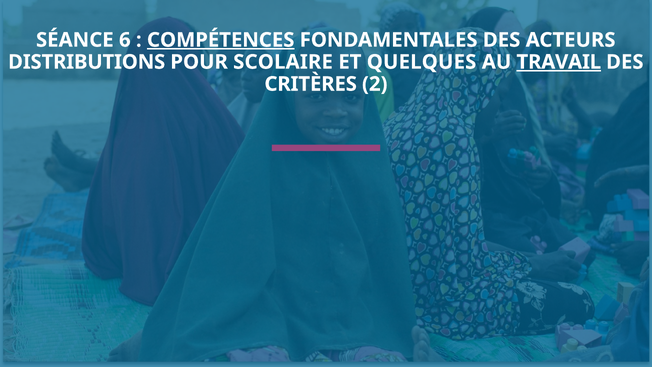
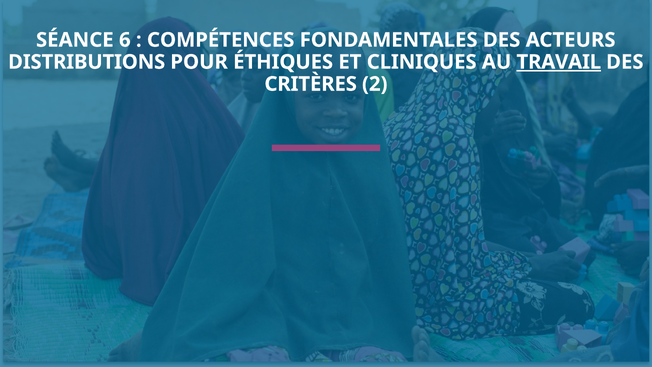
COMPÉTENCES underline: present -> none
SCOLAIRE: SCOLAIRE -> ÉTHIQUES
QUELQUES: QUELQUES -> CLINIQUES
